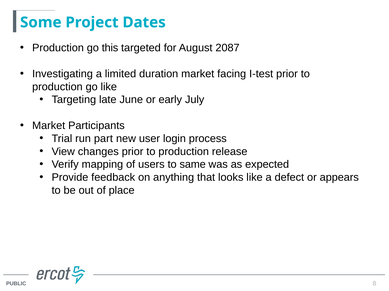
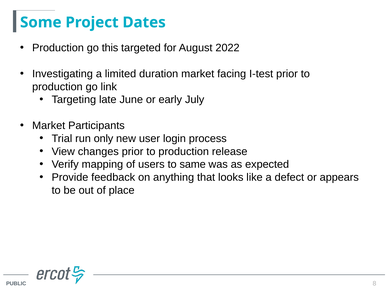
2087: 2087 -> 2022
go like: like -> link
part: part -> only
